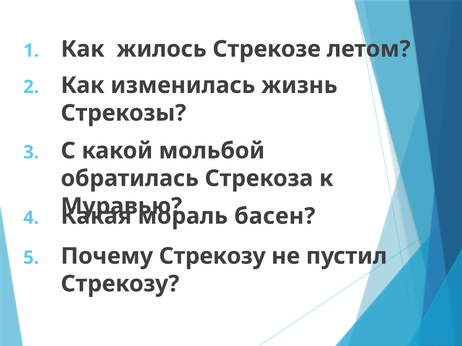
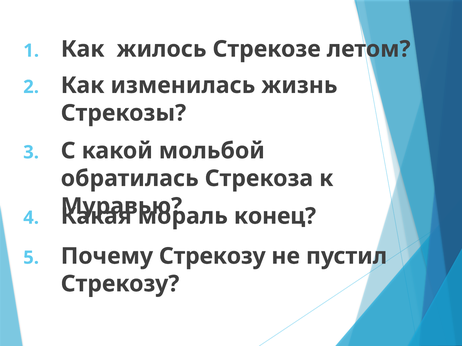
басен: басен -> конец
